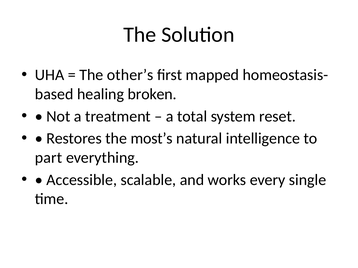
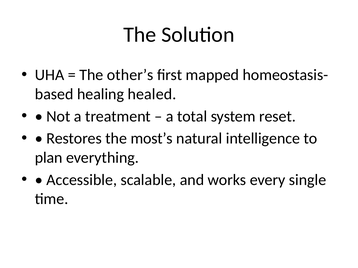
broken: broken -> healed
part: part -> plan
